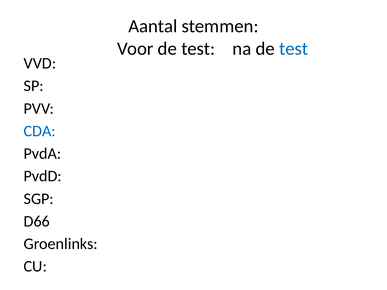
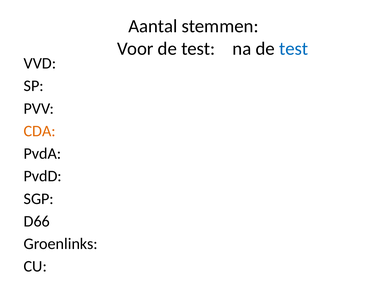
CDA colour: blue -> orange
